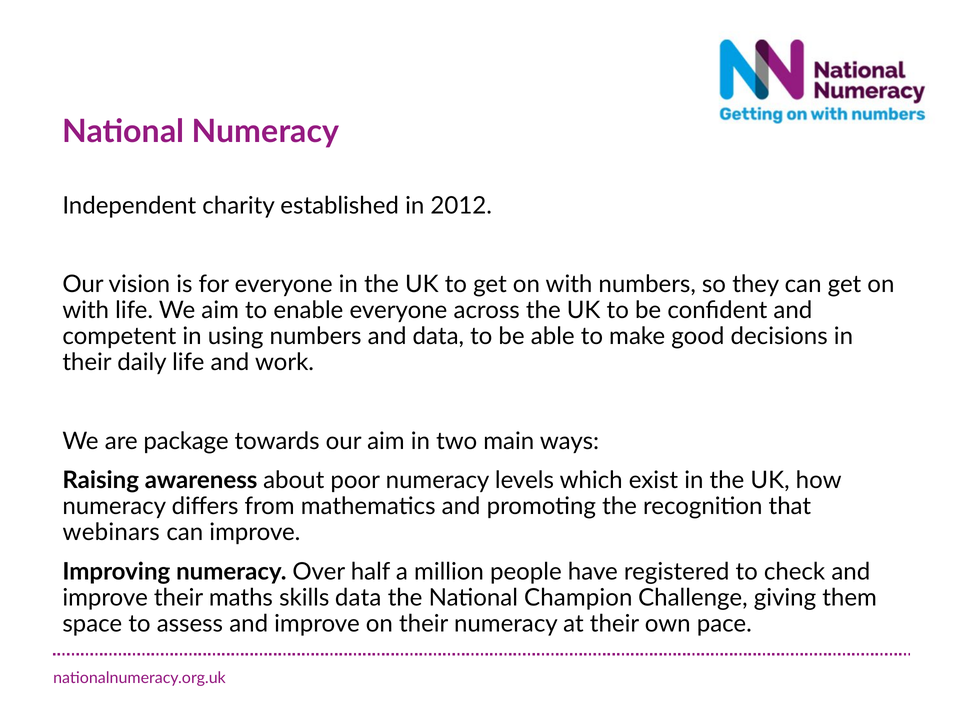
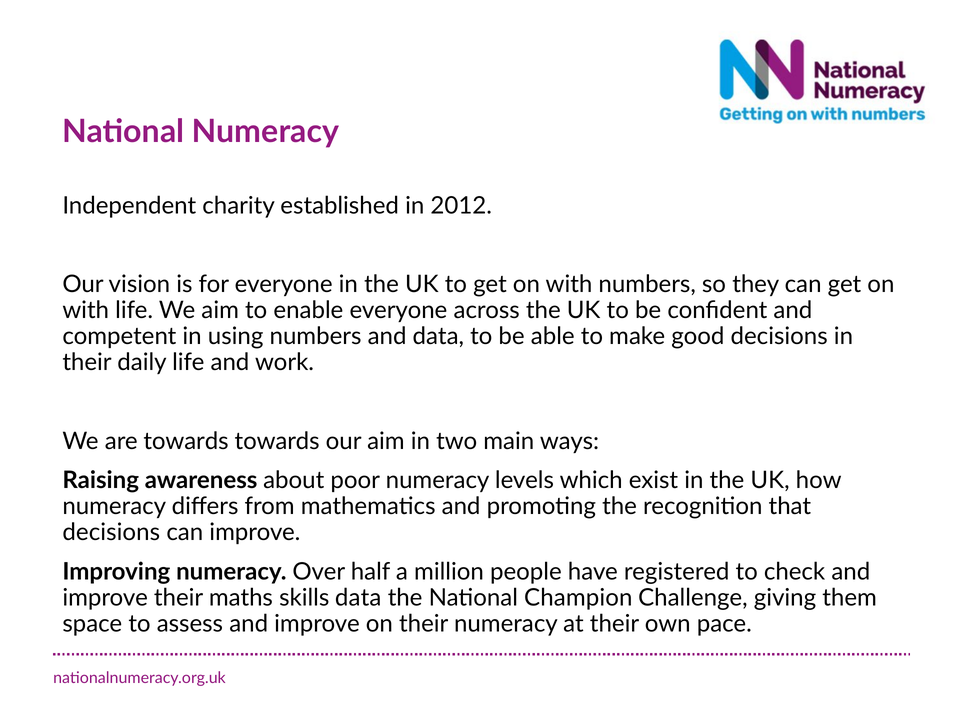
are package: package -> towards
webinars at (111, 533): webinars -> decisions
